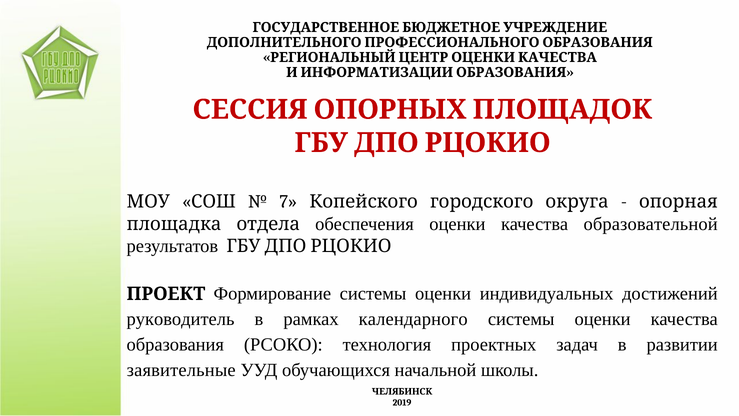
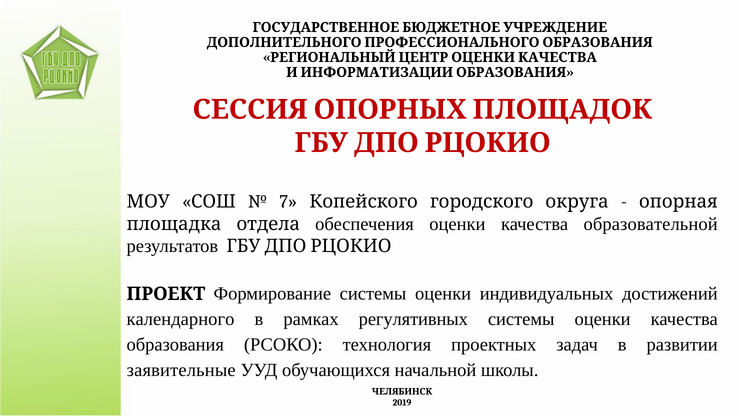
руководитель: руководитель -> календарного
календарного: календарного -> регулятивных
